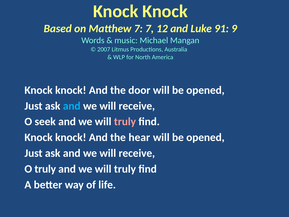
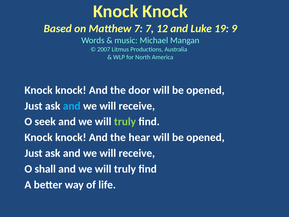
91: 91 -> 19
truly at (125, 122) colour: pink -> light green
O truly: truly -> shall
